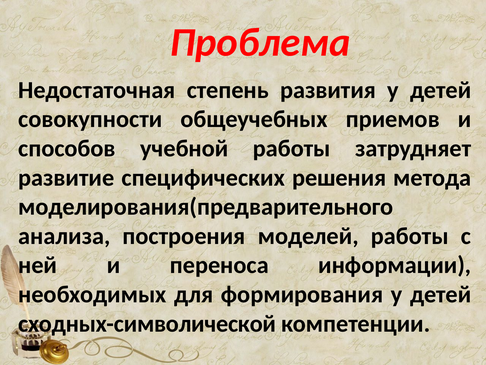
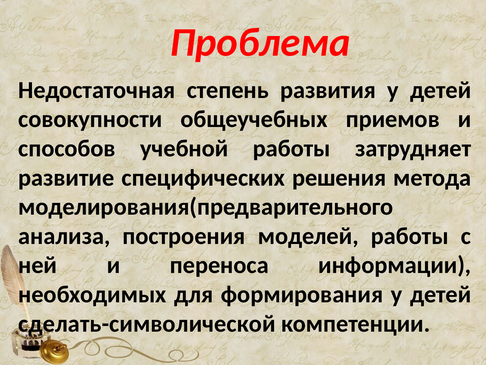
сходных-символической: сходных-символической -> сделать-символической
